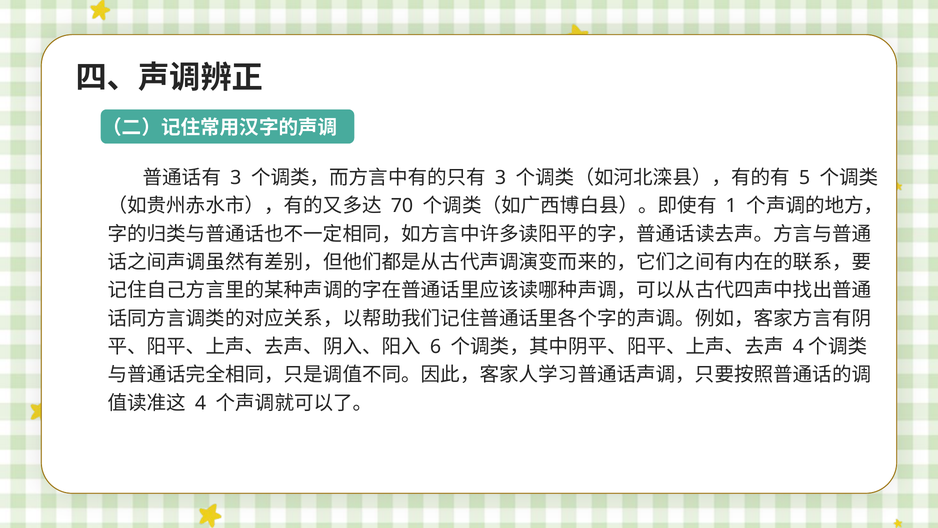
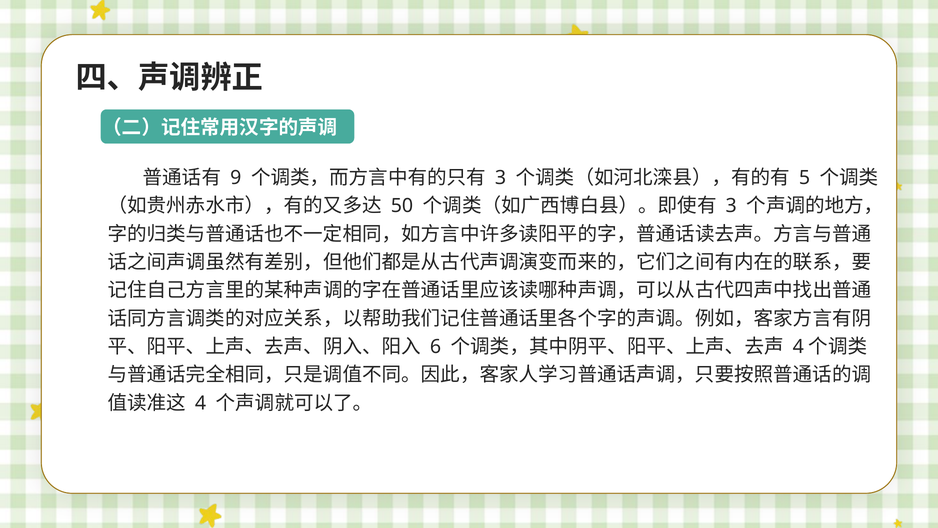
3 at (236, 178): 3 -> 9
70: 70 -> 50
1 at (731, 206): 1 -> 3
